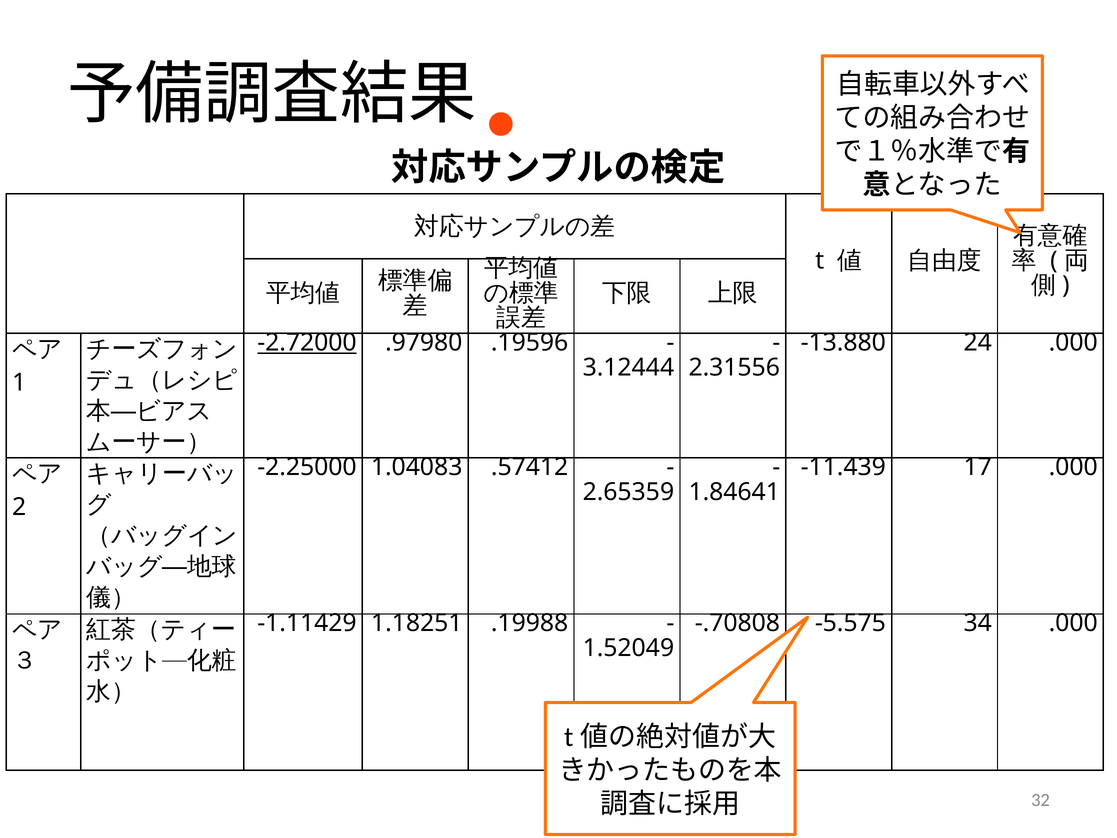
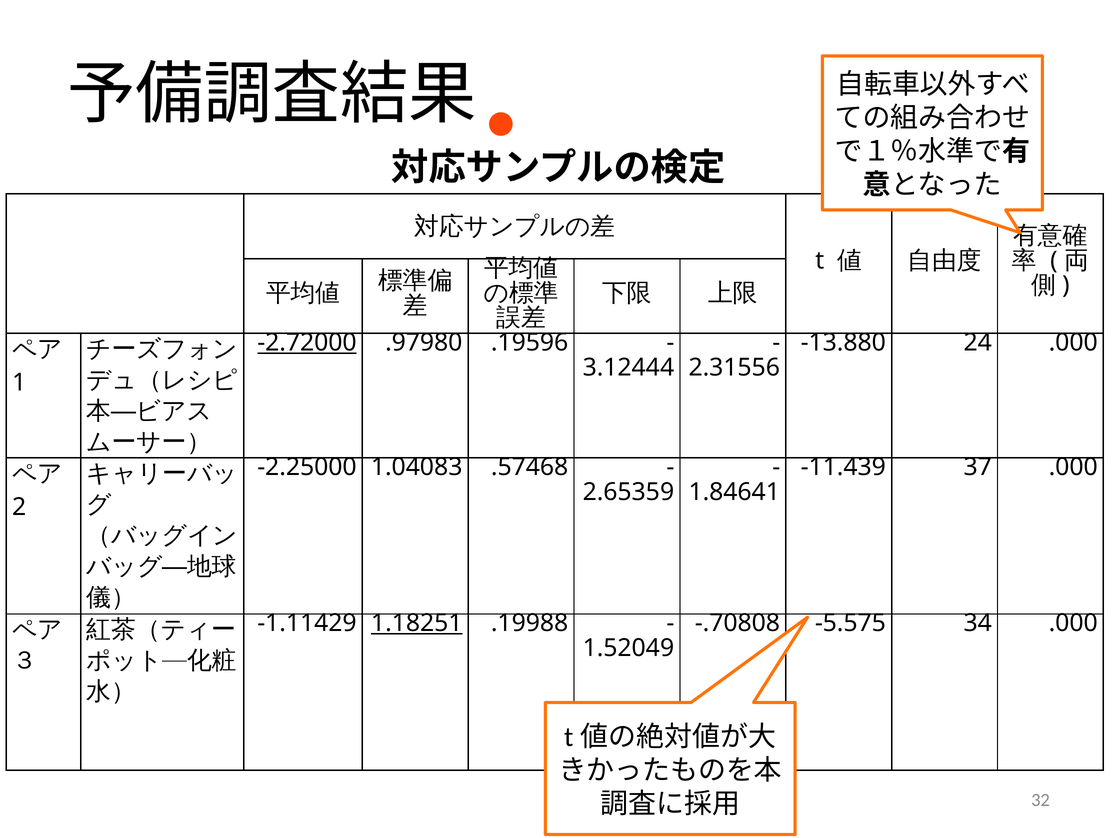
.57412: .57412 -> .57468
17: 17 -> 37
1.18251 underline: none -> present
